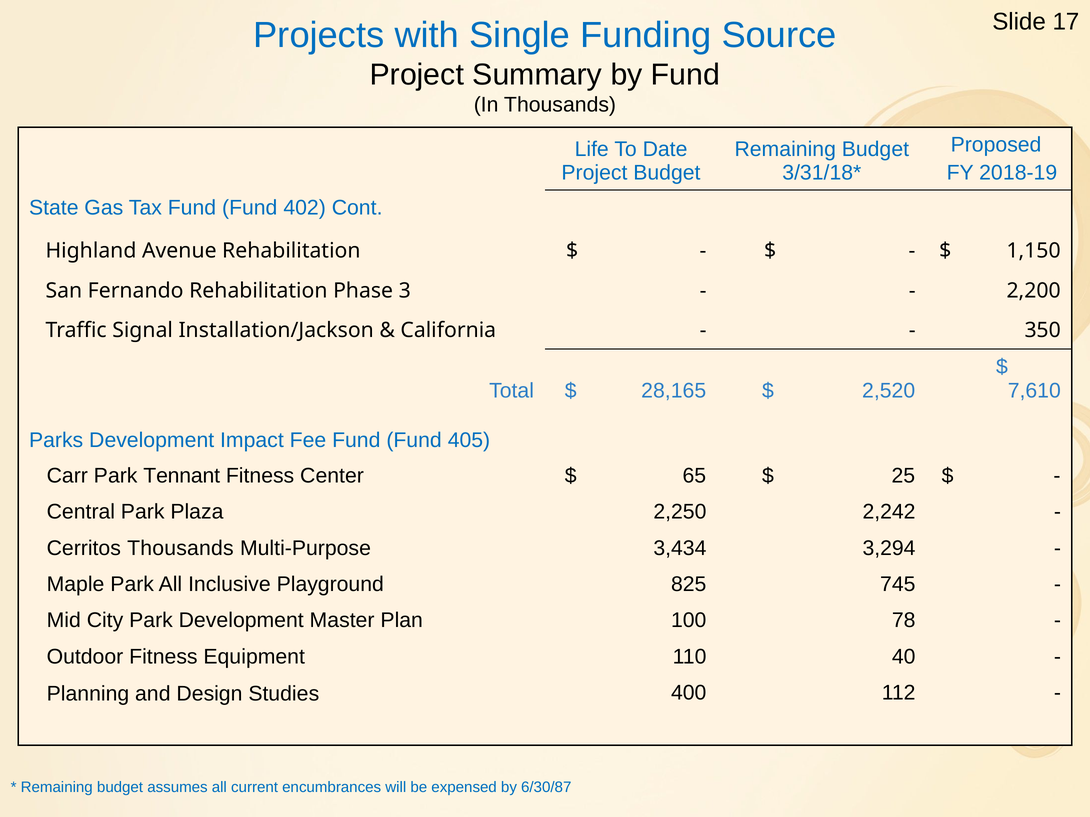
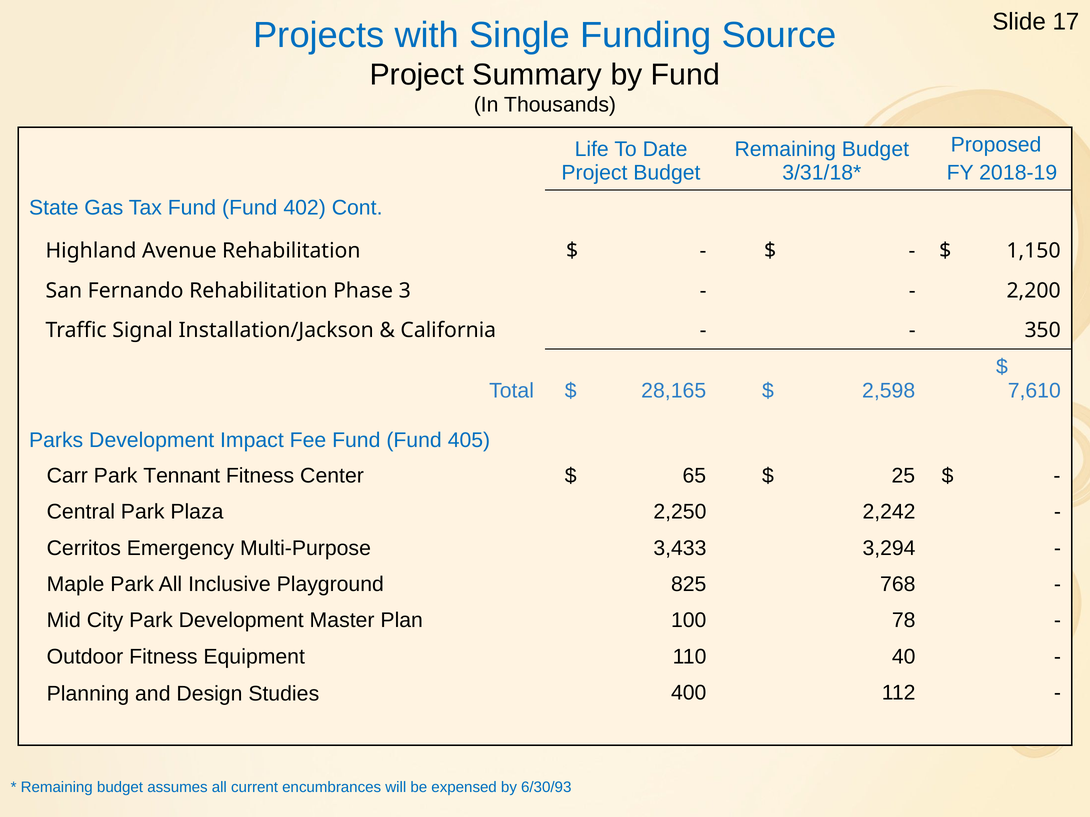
2,520: 2,520 -> 2,598
Cerritos Thousands: Thousands -> Emergency
3,434: 3,434 -> 3,433
745: 745 -> 768
6/30/87: 6/30/87 -> 6/30/93
